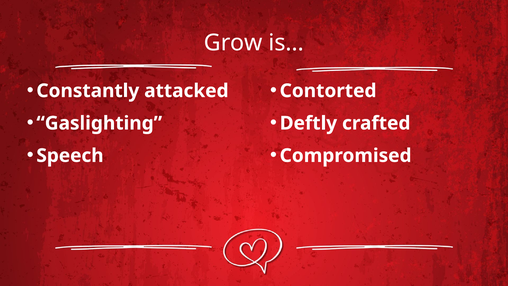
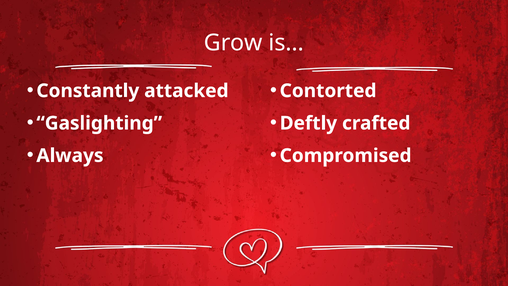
Speech: Speech -> Always
